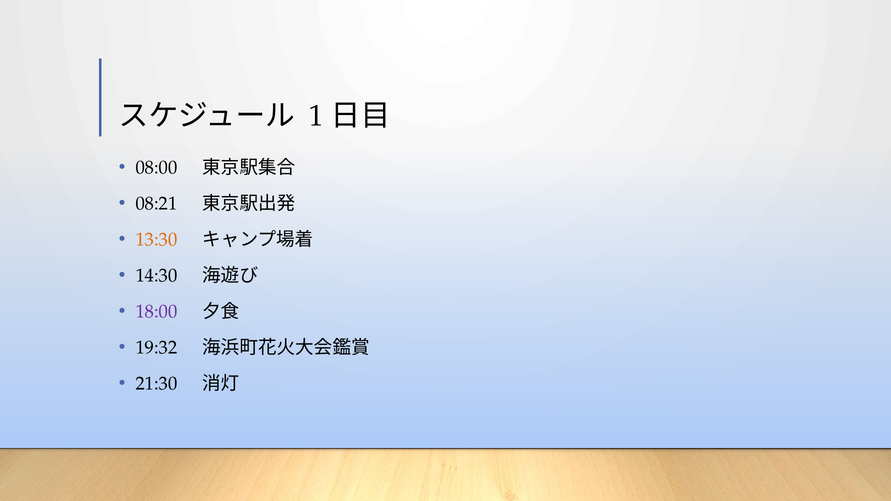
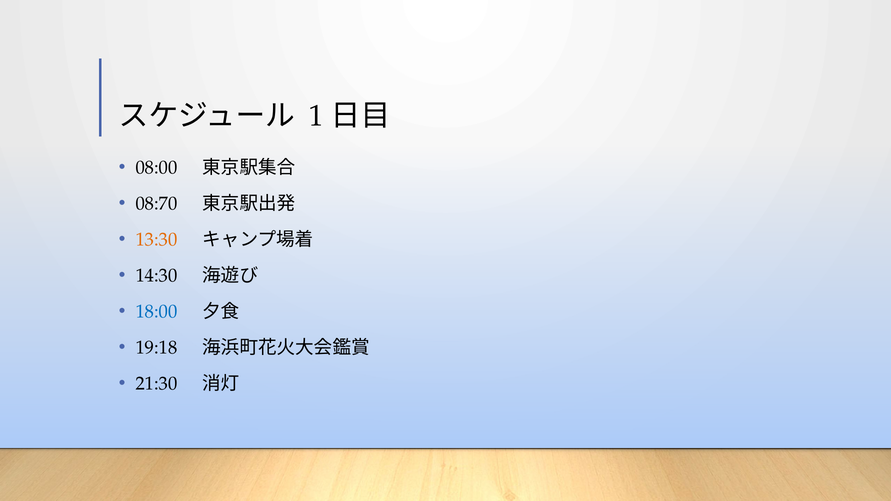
08:21: 08:21 -> 08:70
18:00 colour: purple -> blue
19:32: 19:32 -> 19:18
